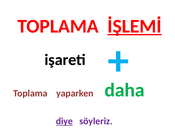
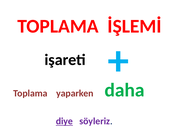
İŞLEMİ underline: present -> none
